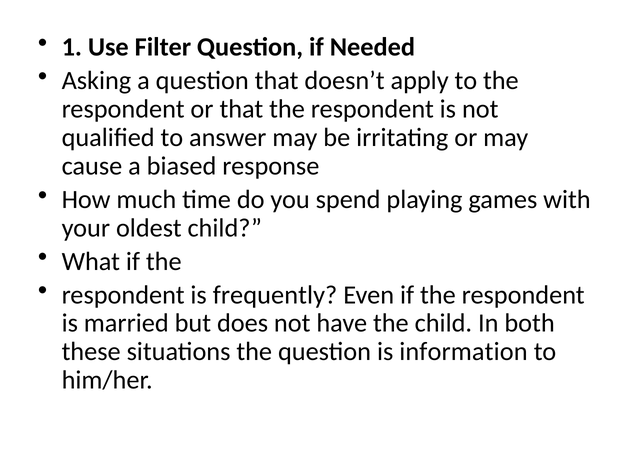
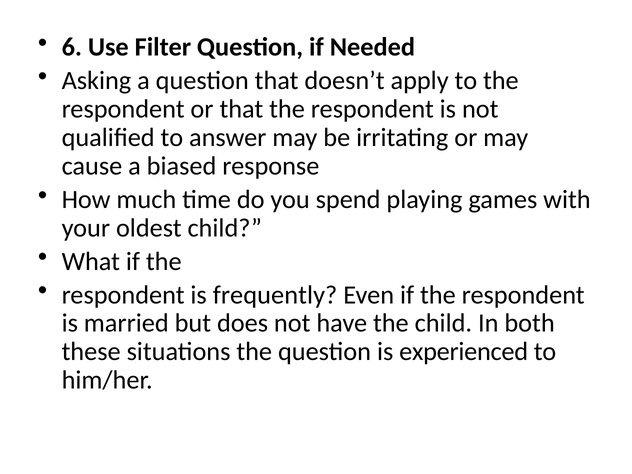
1: 1 -> 6
information: information -> experienced
